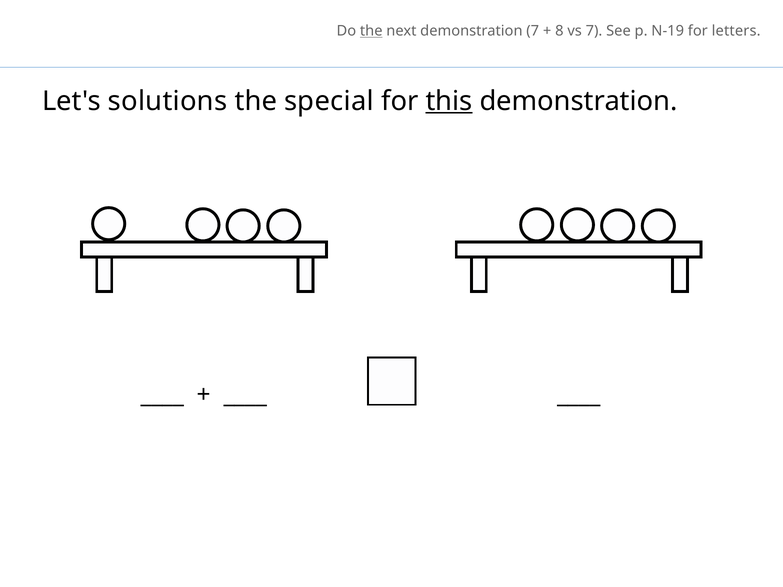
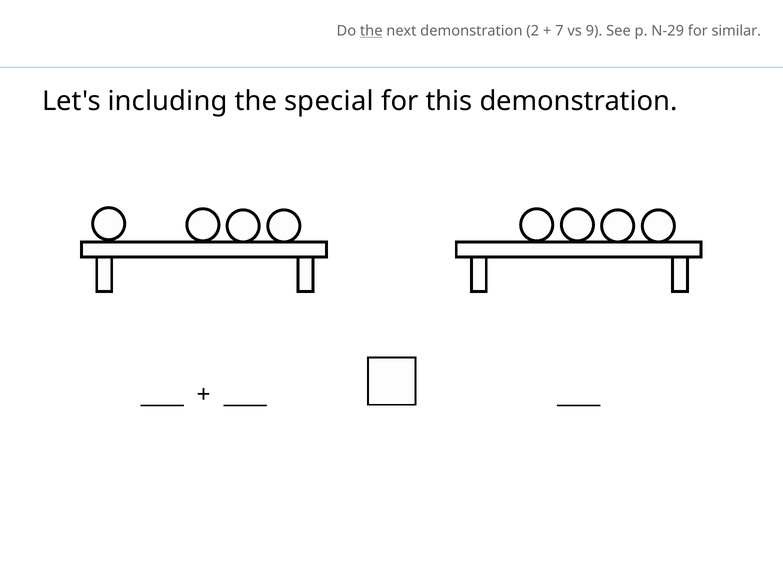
demonstration 7: 7 -> 2
8: 8 -> 7
vs 7: 7 -> 9
N-19: N-19 -> N-29
letters: letters -> similar
solutions: solutions -> including
this underline: present -> none
